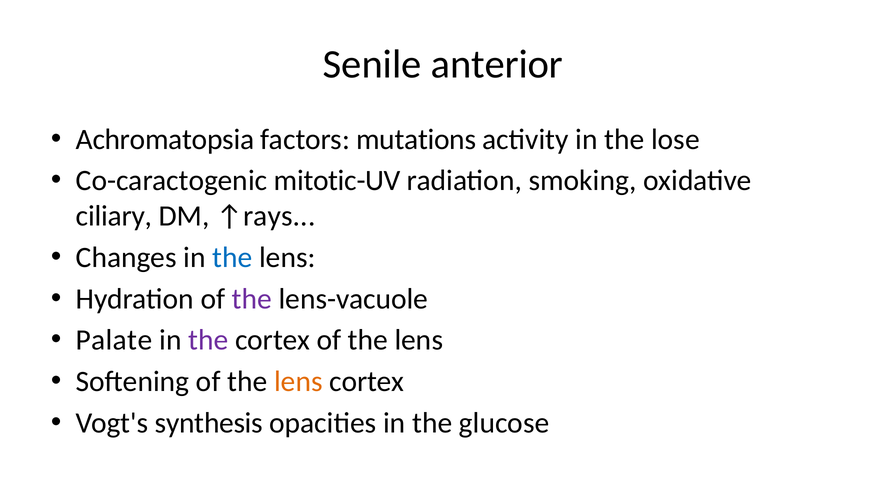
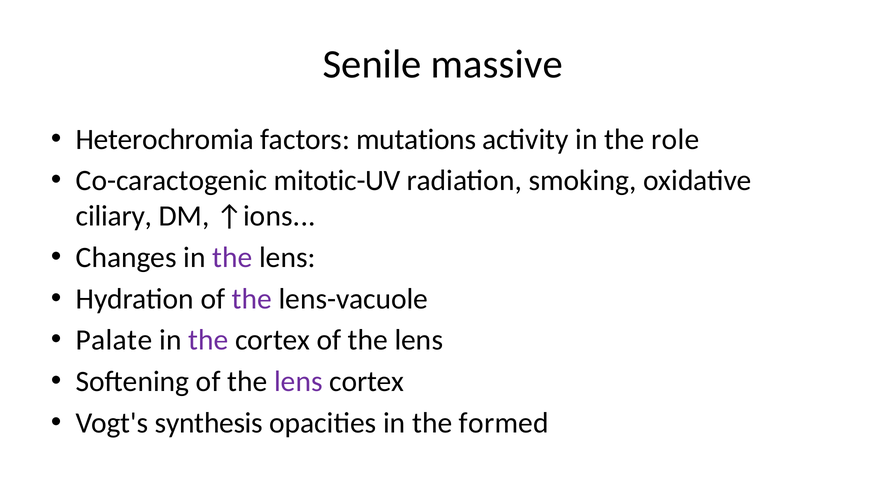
anterior: anterior -> massive
Achromatopsia: Achromatopsia -> Heterochromia
lose: lose -> role
↑rays: ↑rays -> ↑ions
the at (232, 258) colour: blue -> purple
lens at (298, 382) colour: orange -> purple
glucose: glucose -> formed
